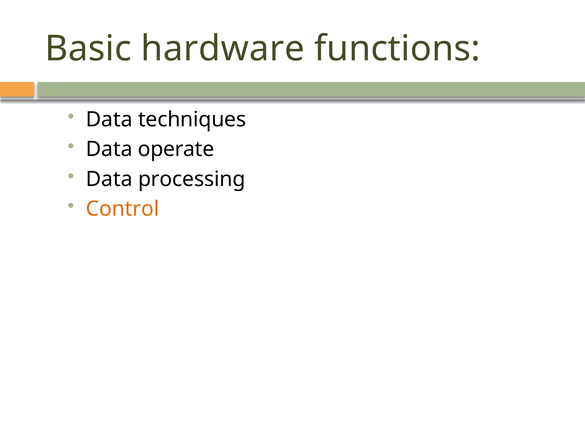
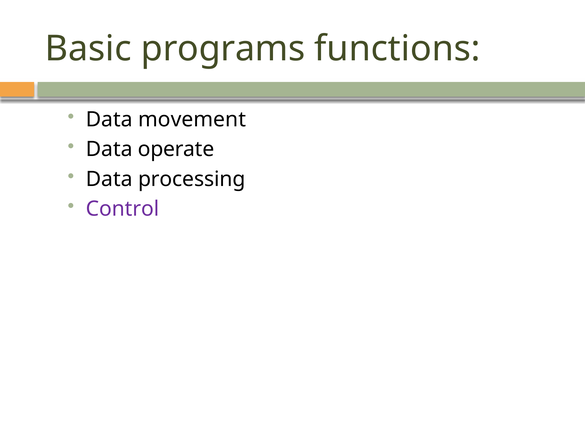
hardware: hardware -> programs
techniques: techniques -> movement
Control colour: orange -> purple
